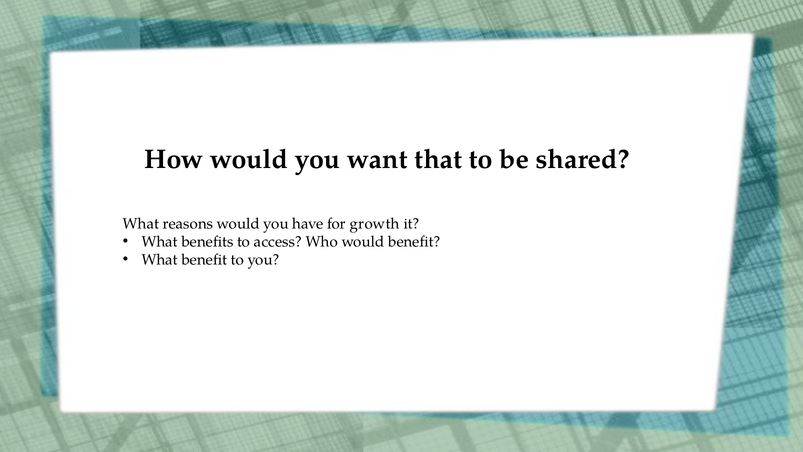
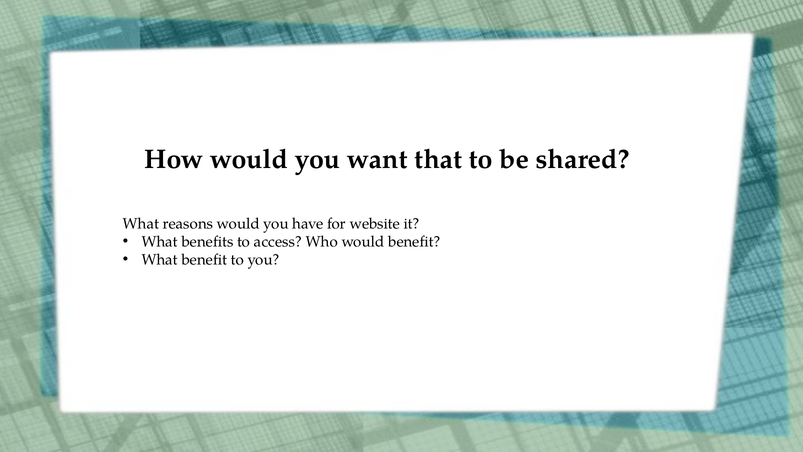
growth: growth -> website
